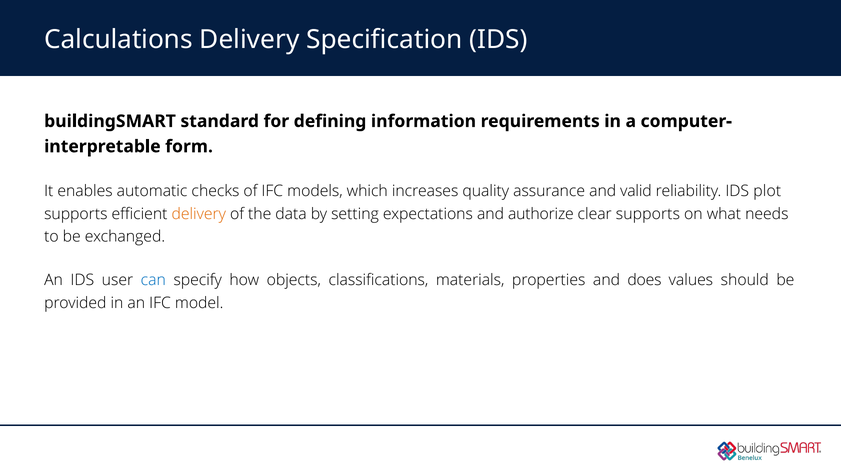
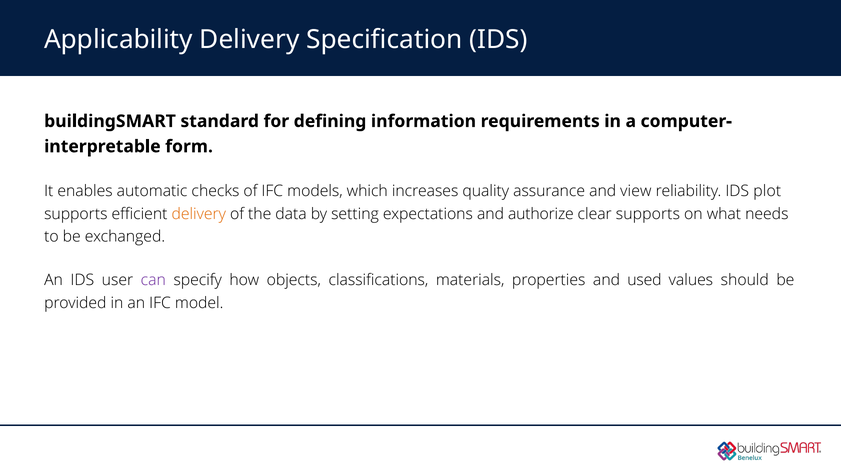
Calculations: Calculations -> Applicability
valid: valid -> view
can colour: blue -> purple
does: does -> used
